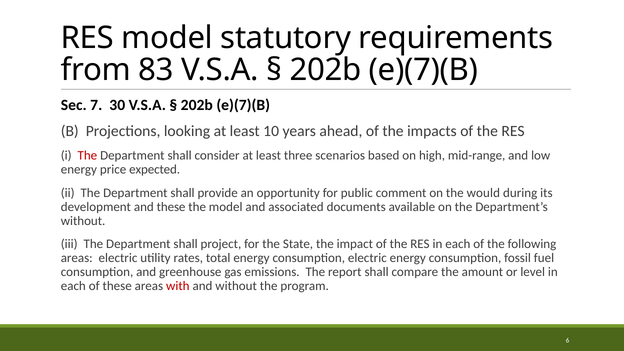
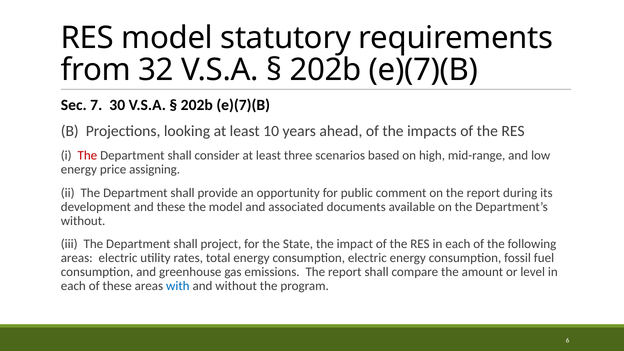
83: 83 -> 32
expected: expected -> assigning
on the would: would -> report
with colour: red -> blue
